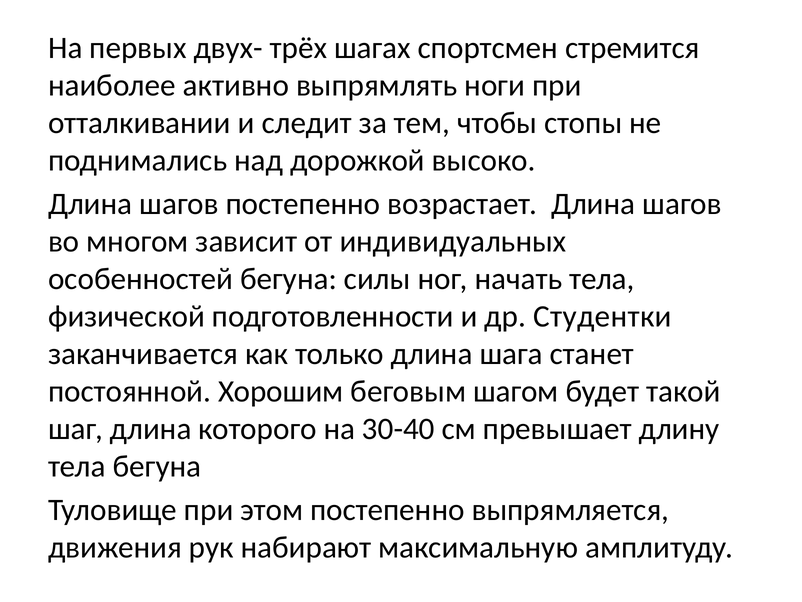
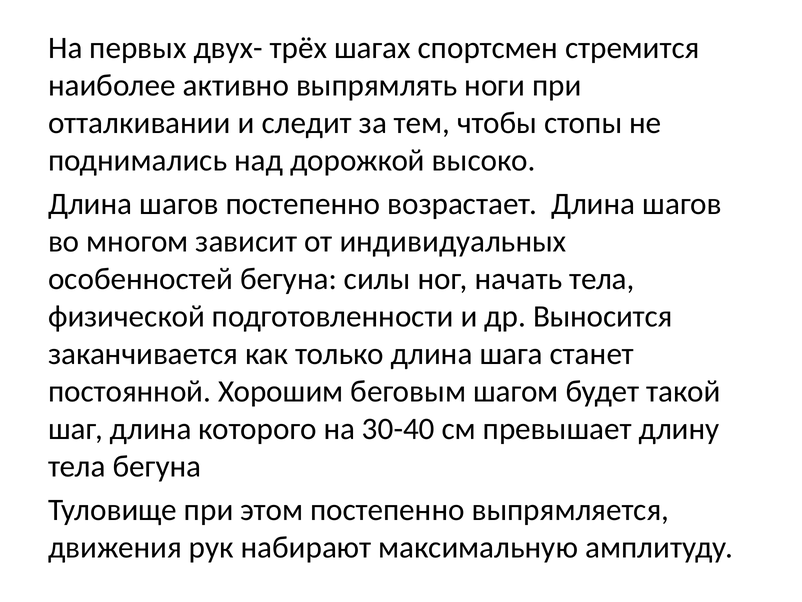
Студентки: Студентки -> Выносится
